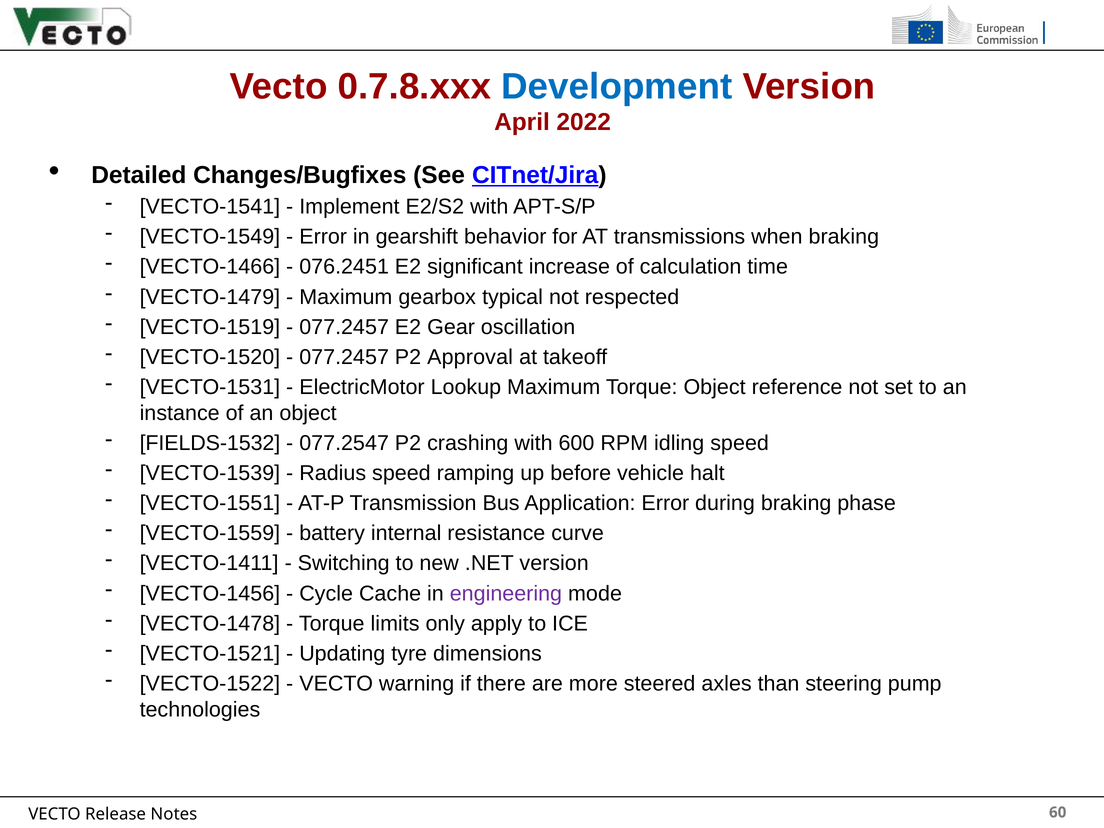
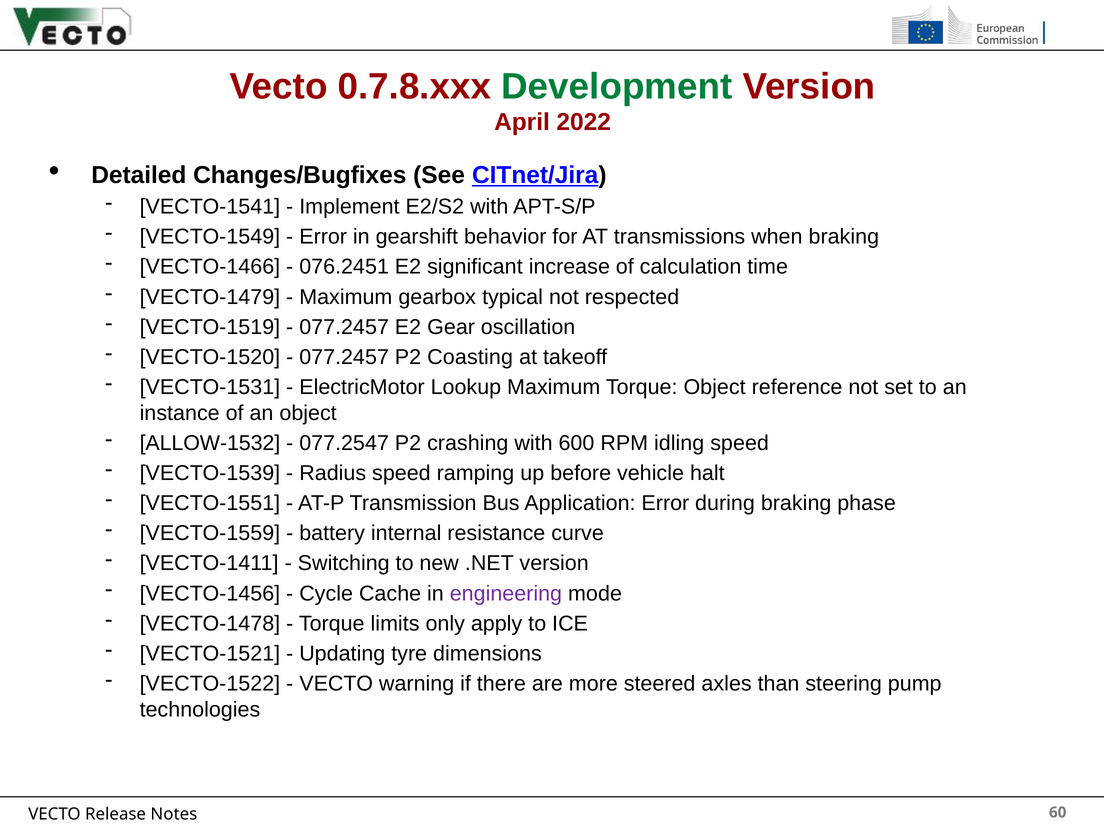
Development colour: blue -> green
Approval: Approval -> Coasting
FIELDS-1532: FIELDS-1532 -> ALLOW-1532
